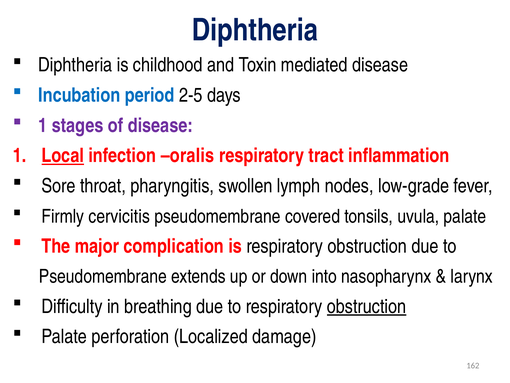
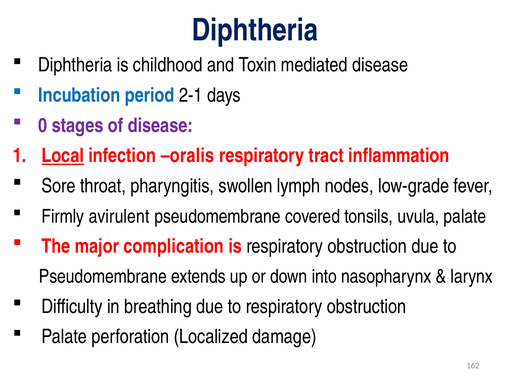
2-5: 2-5 -> 2-1
1 at (43, 125): 1 -> 0
cervicitis: cervicitis -> avirulent
obstruction at (367, 306) underline: present -> none
